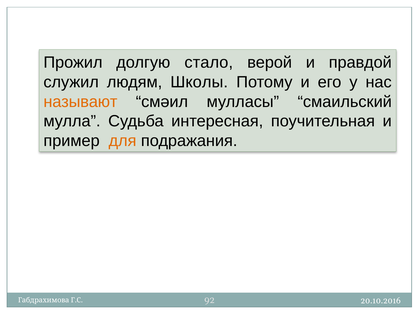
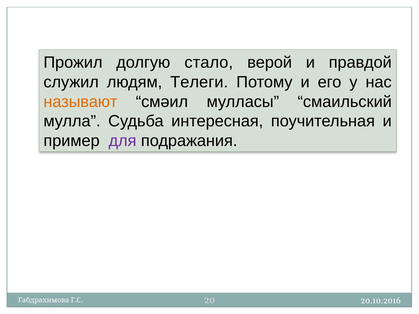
Школы: Школы -> Телеги
для colour: orange -> purple
92: 92 -> 20
